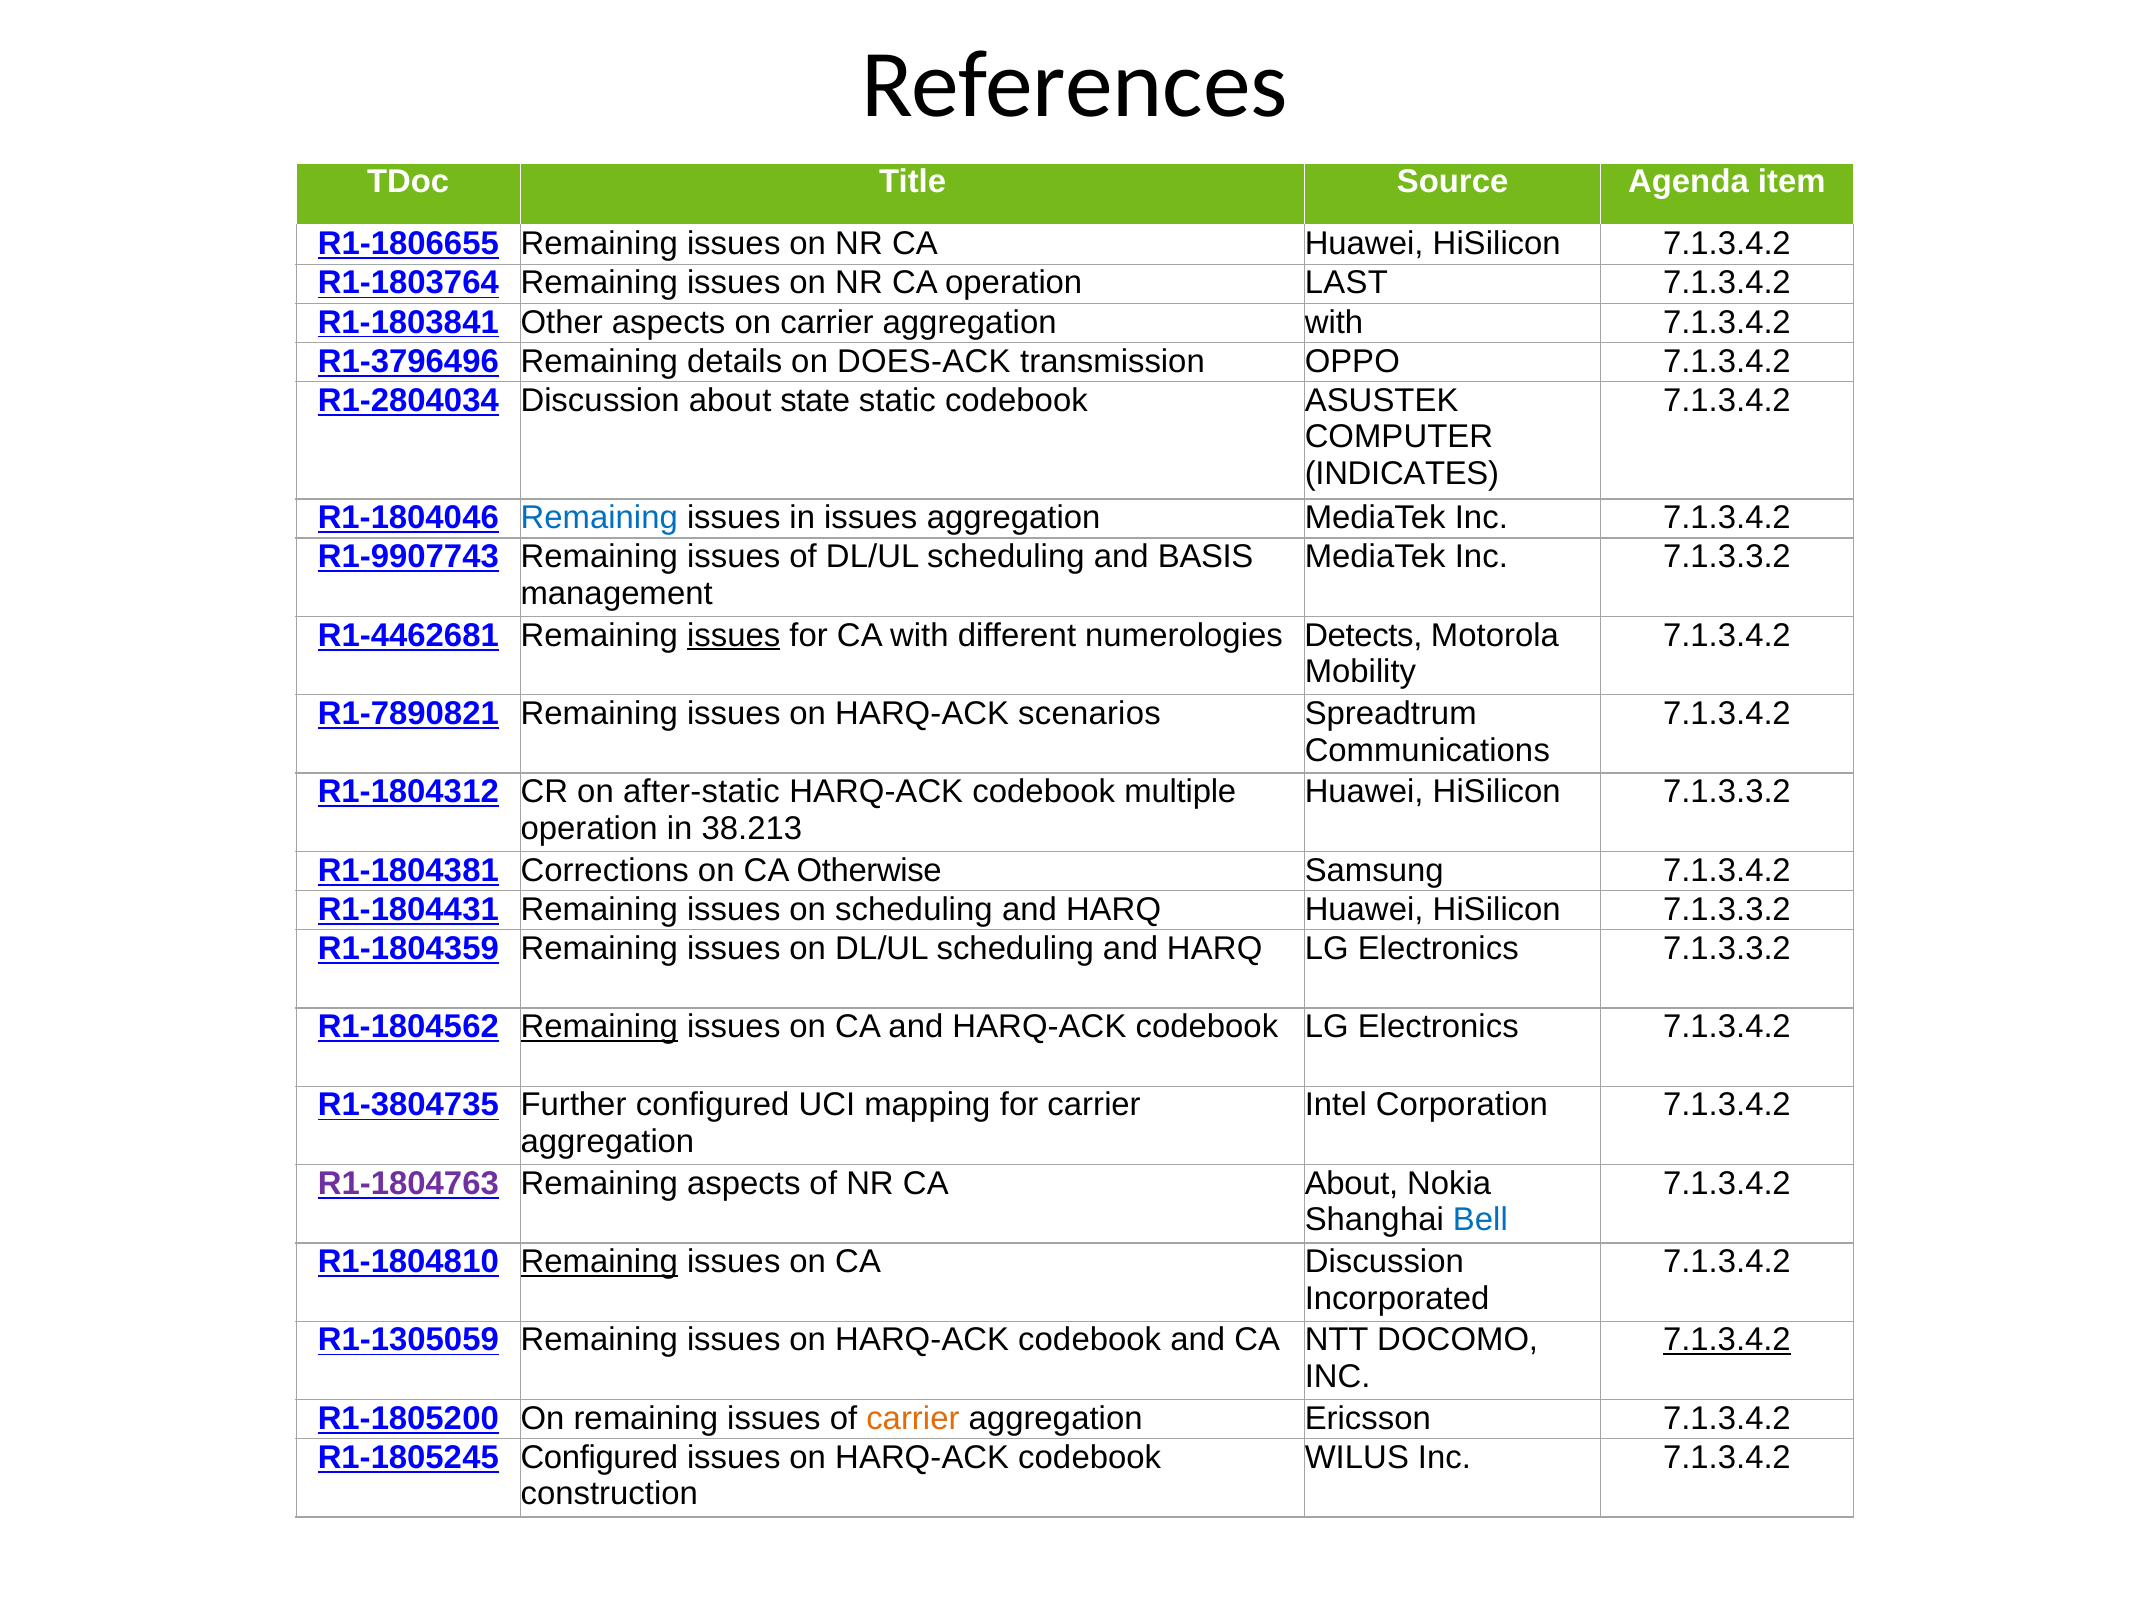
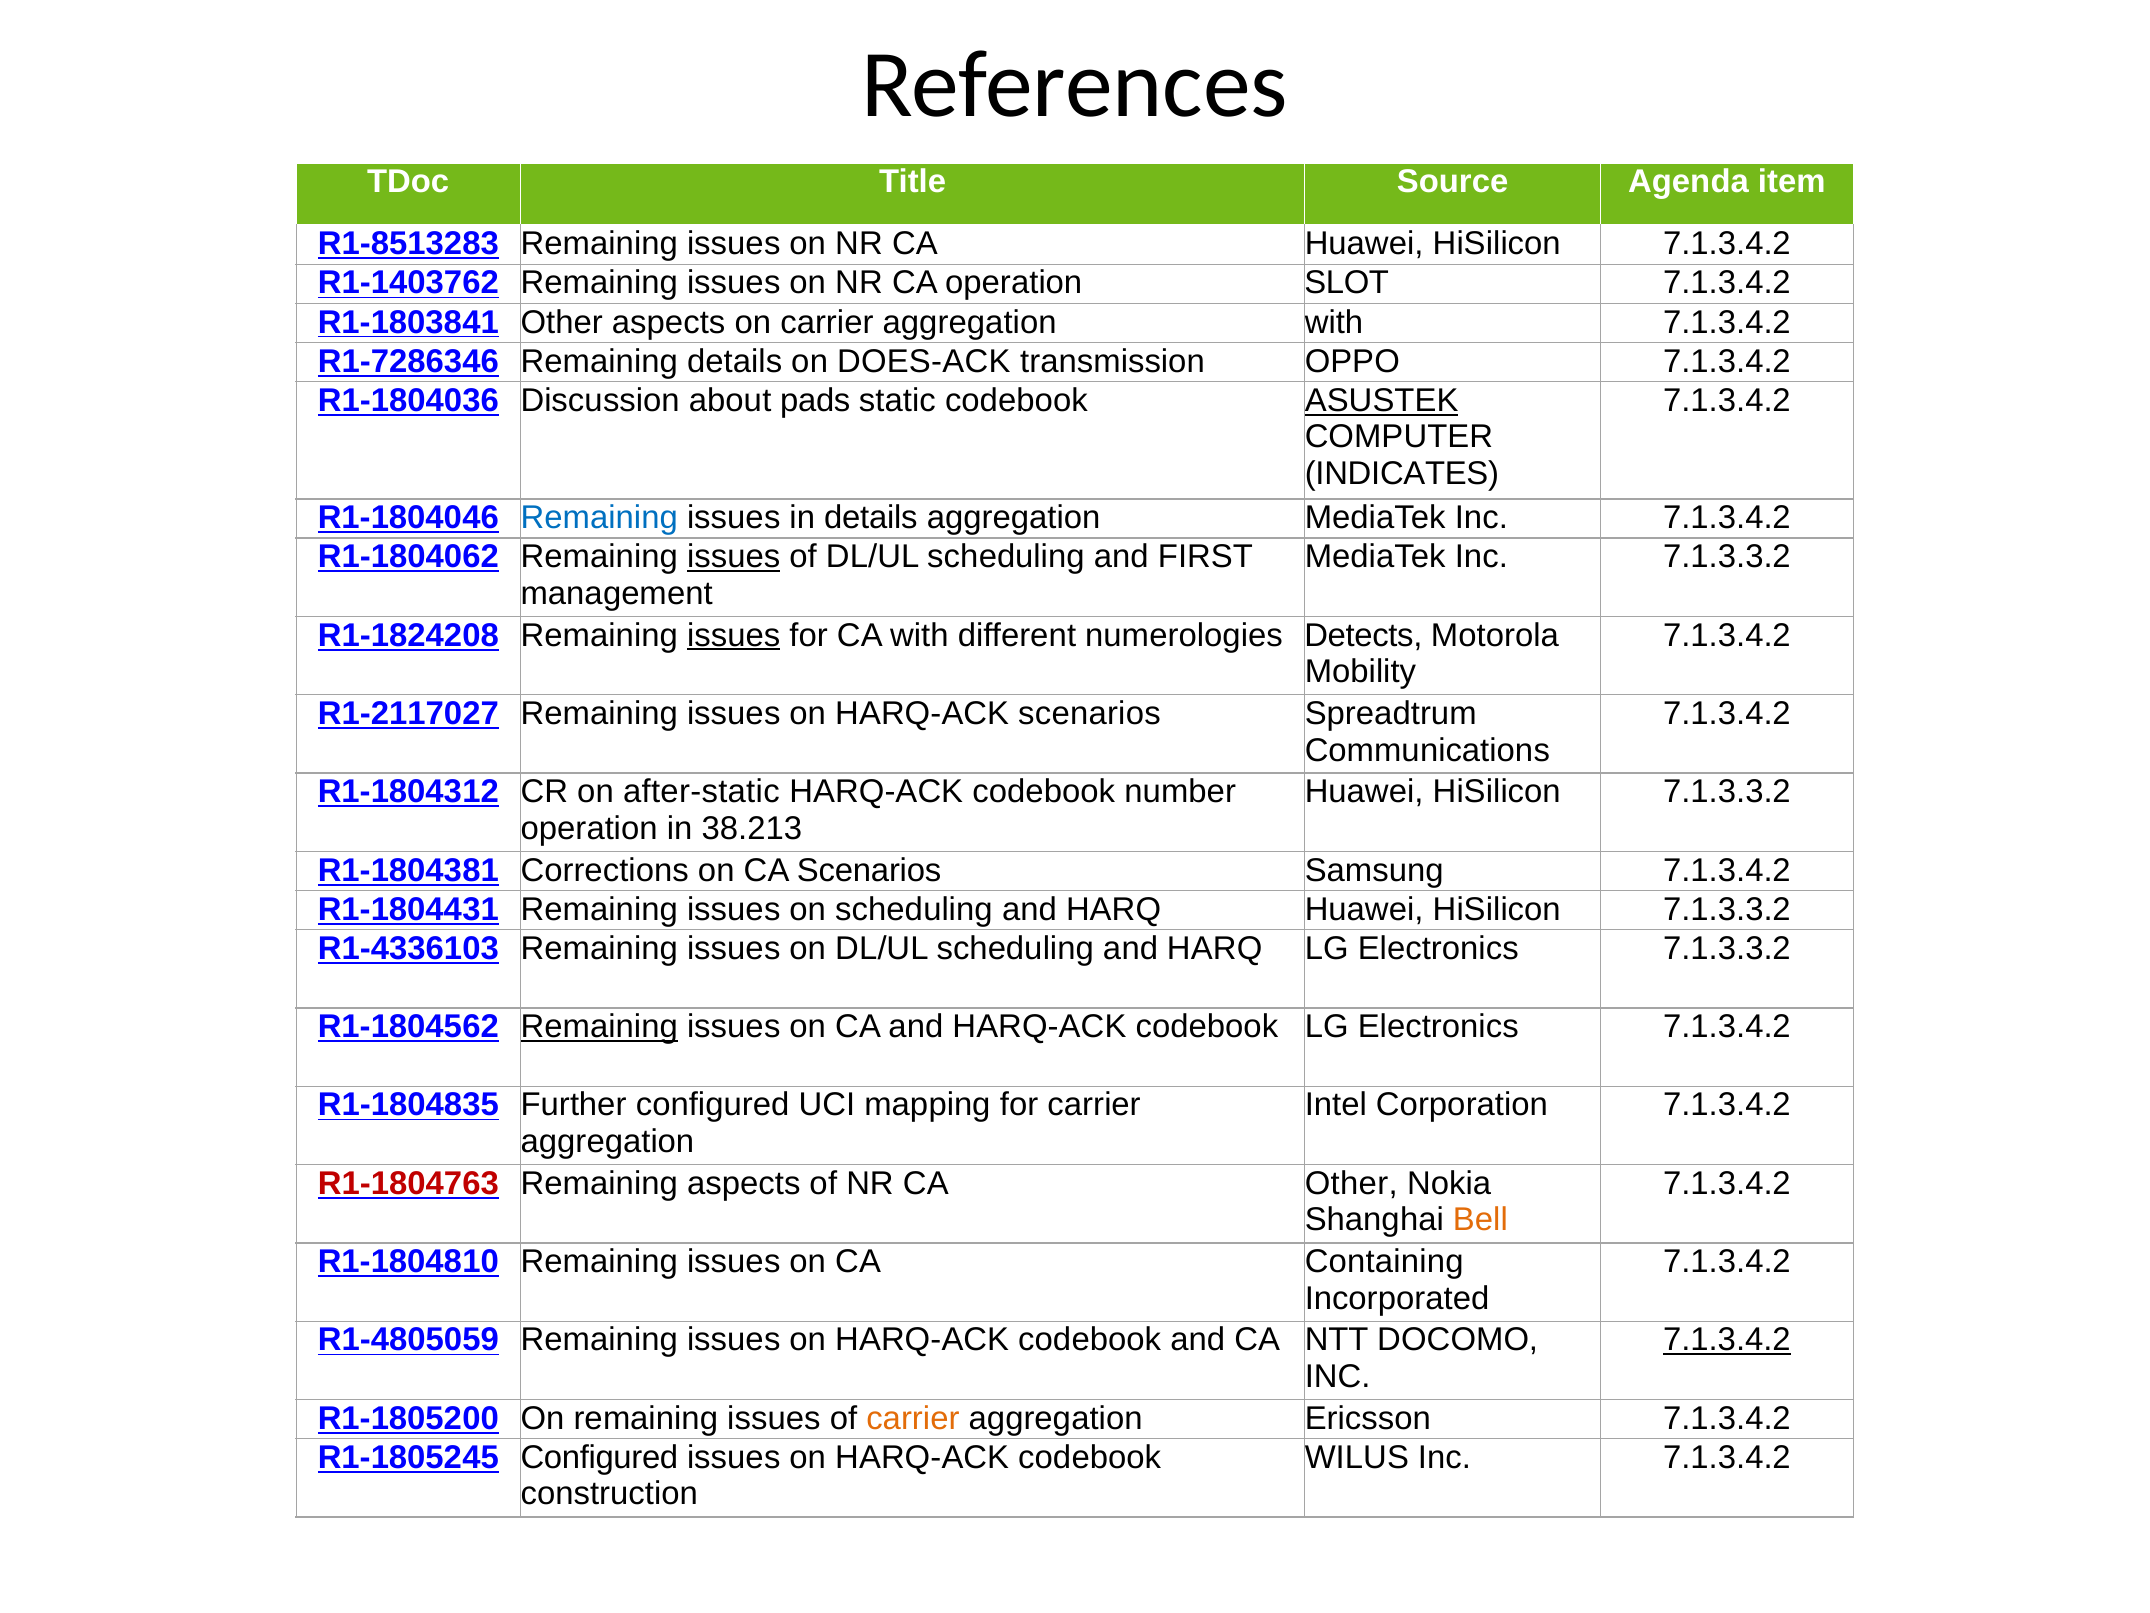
R1-1806655: R1-1806655 -> R1-8513283
R1-1803764: R1-1803764 -> R1-1403762
LAST: LAST -> SLOT
R1-3796496: R1-3796496 -> R1-7286346
R1-2804034: R1-2804034 -> R1-1804036
state: state -> pads
ASUSTEK underline: none -> present
in issues: issues -> details
R1-9907743: R1-9907743 -> R1-1804062
issues at (734, 557) underline: none -> present
BASIS: BASIS -> FIRST
R1-4462681: R1-4462681 -> R1-1824208
R1-7890821: R1-7890821 -> R1-2117027
multiple: multiple -> number
CA Otherwise: Otherwise -> Scenarios
R1-1804359: R1-1804359 -> R1-4336103
R1-3804735: R1-3804735 -> R1-1804835
R1-1804763 colour: purple -> red
CA About: About -> Other
Bell colour: blue -> orange
Remaining at (599, 1261) underline: present -> none
CA Discussion: Discussion -> Containing
R1-1305059: R1-1305059 -> R1-4805059
